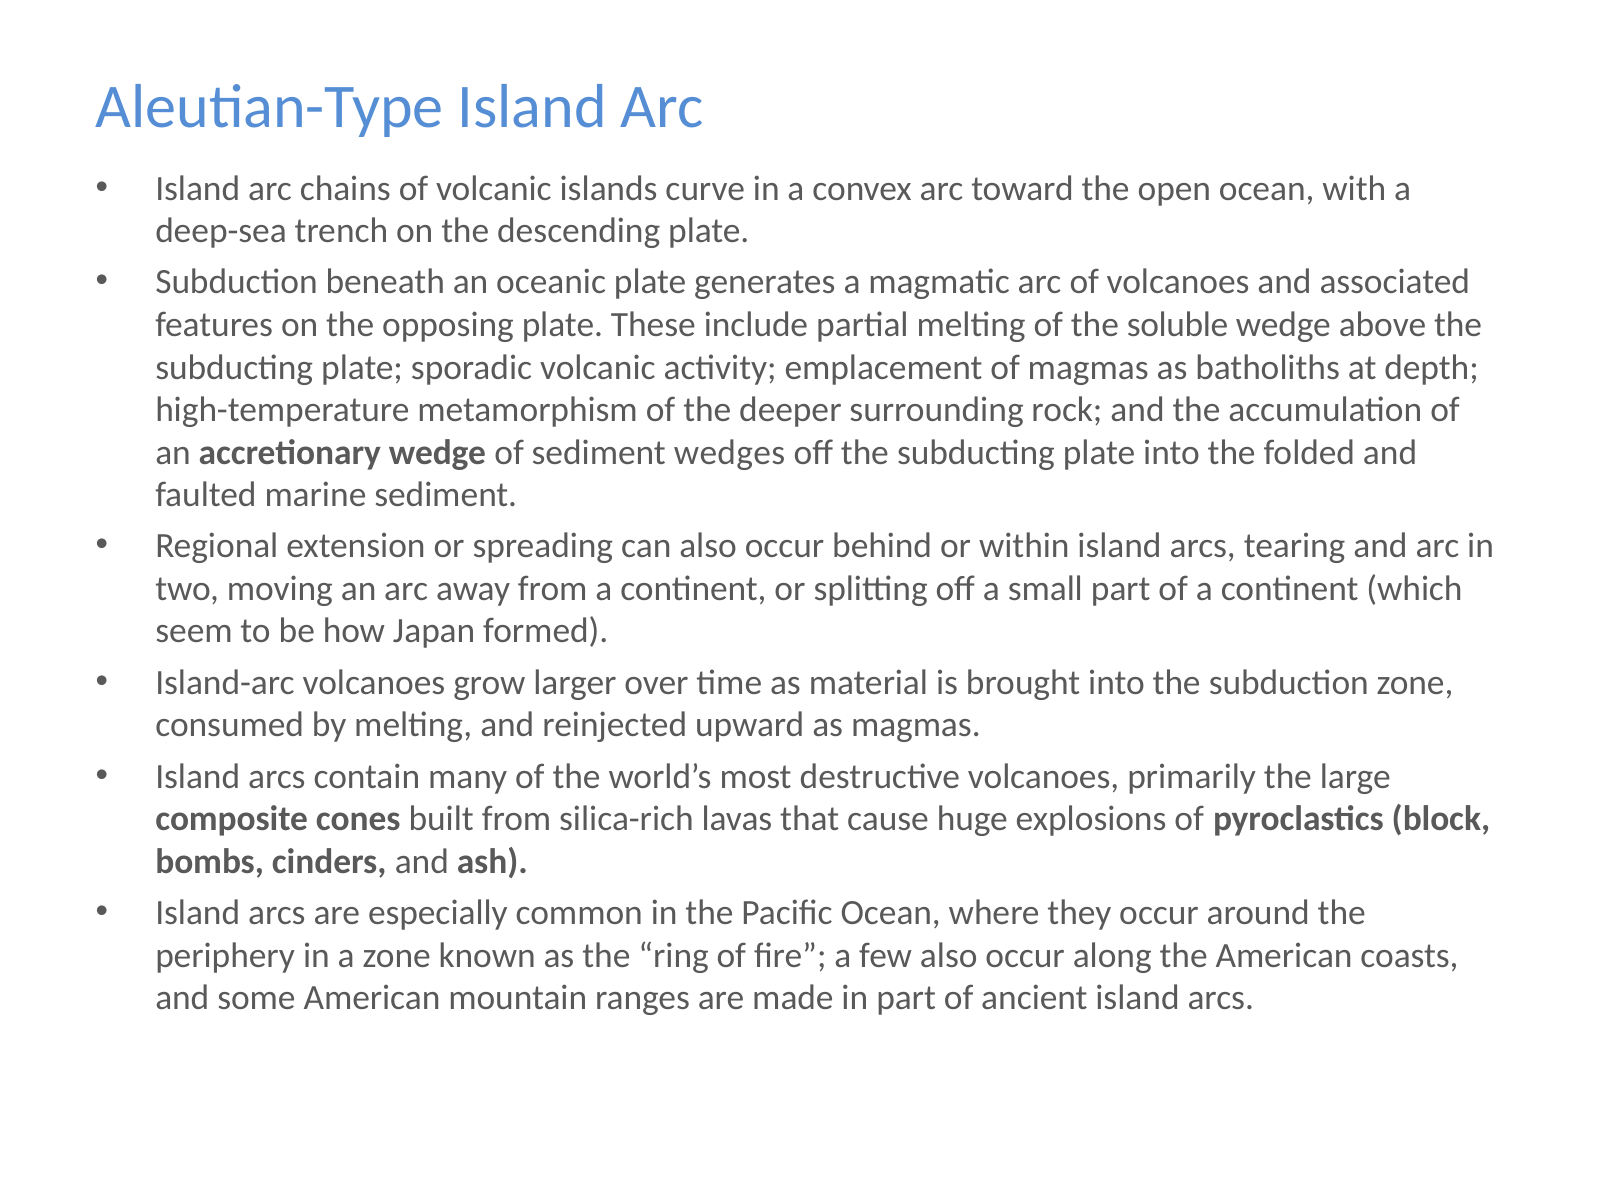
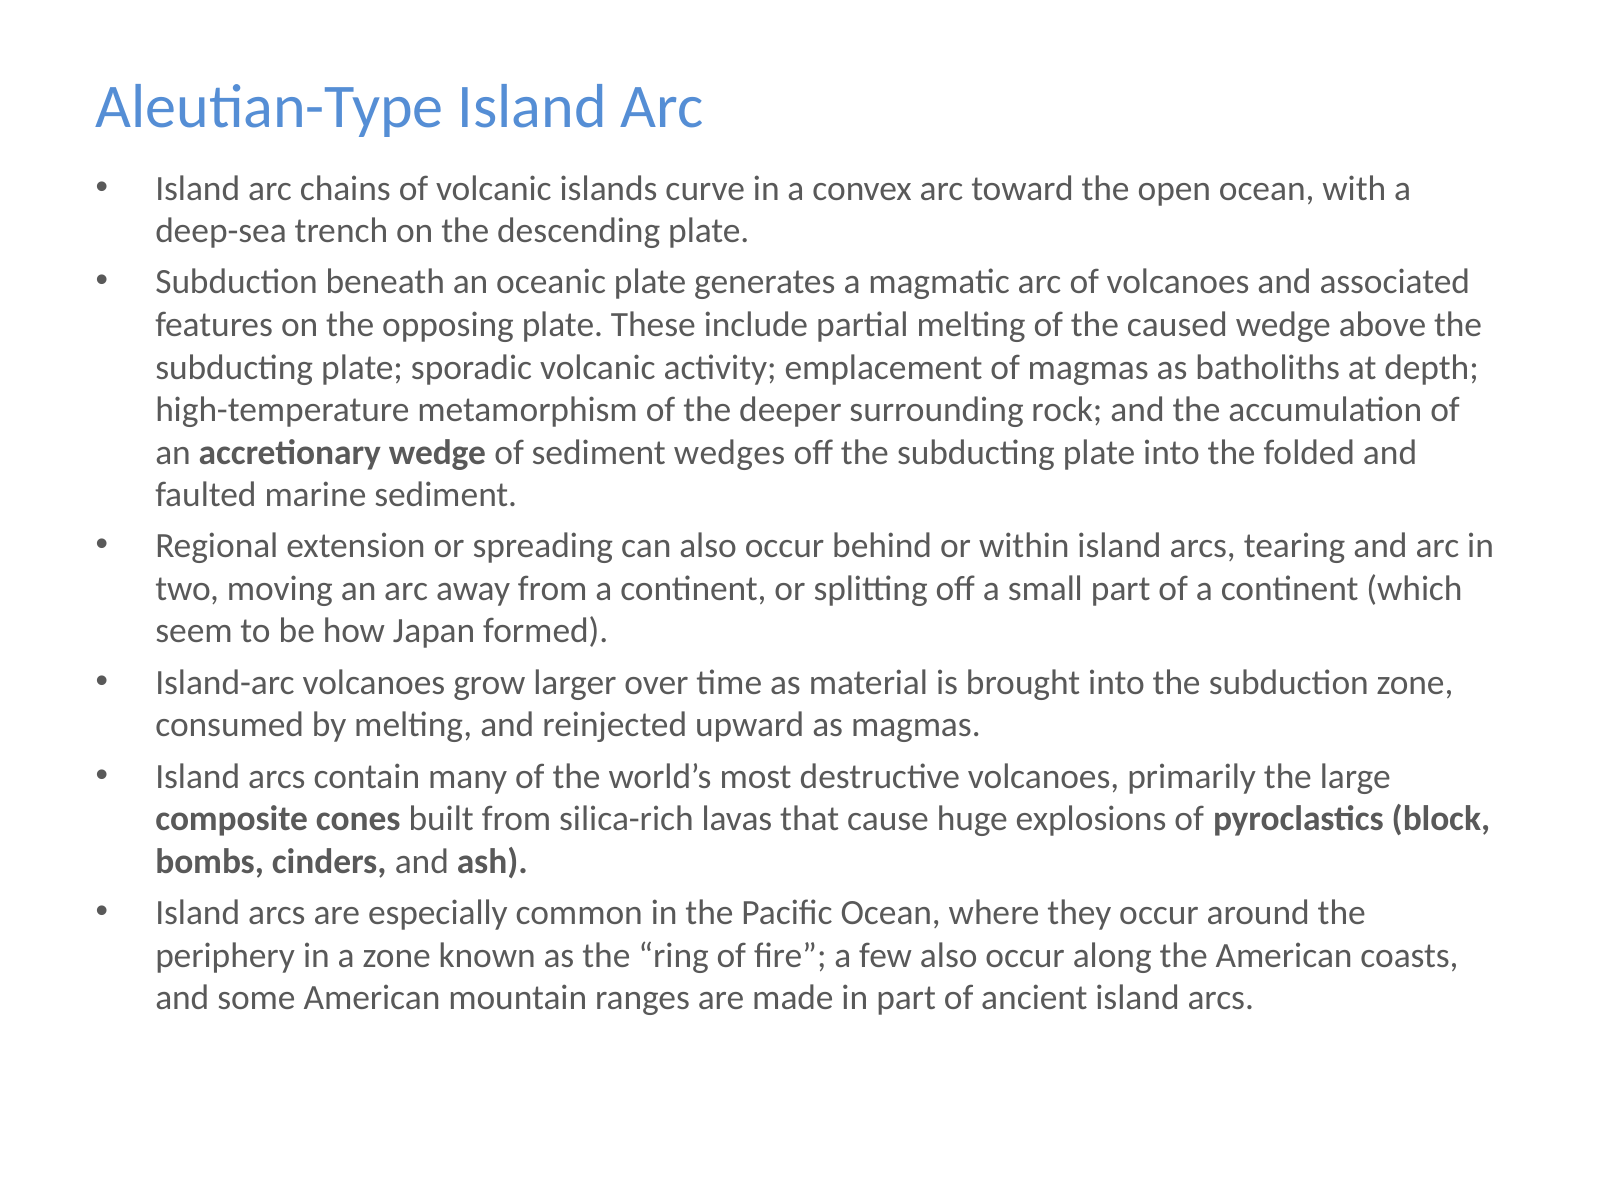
soluble: soluble -> caused
